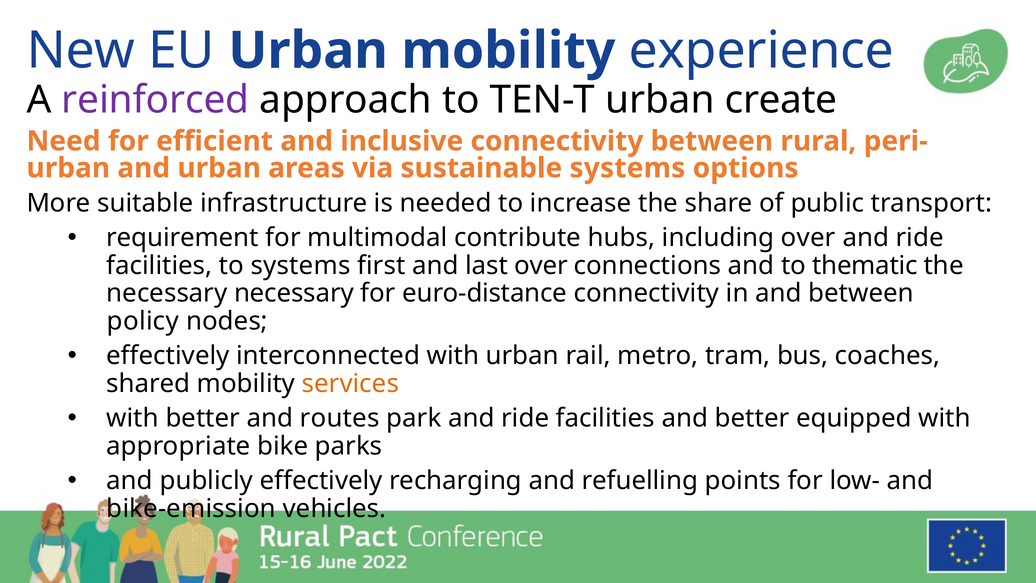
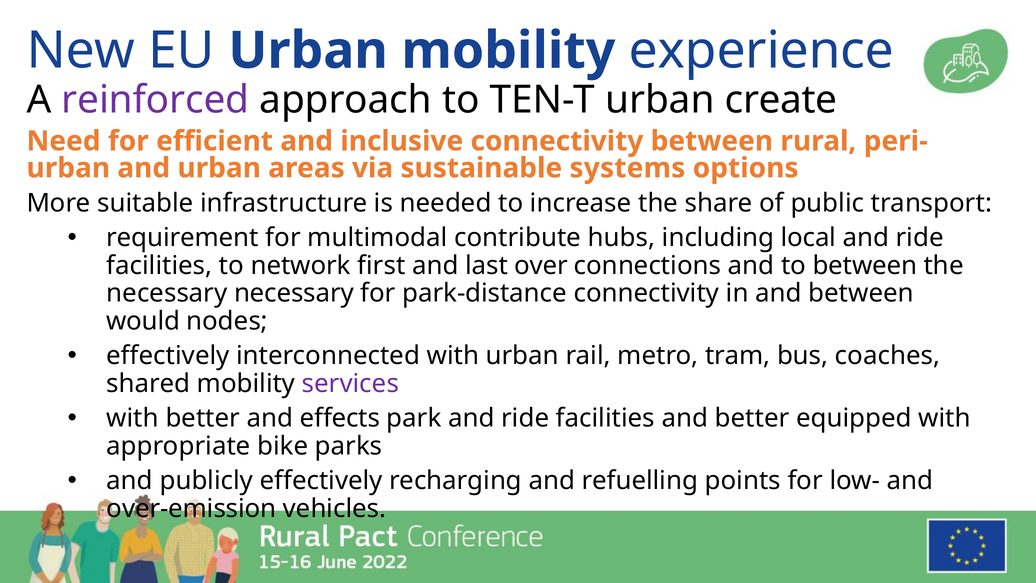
including over: over -> local
to systems: systems -> network
to thematic: thematic -> between
euro-distance: euro-distance -> park-distance
policy: policy -> would
services colour: orange -> purple
routes: routes -> effects
bike-emission: bike-emission -> over-emission
